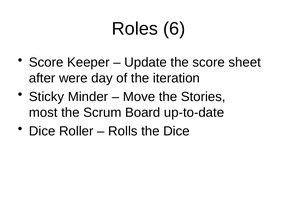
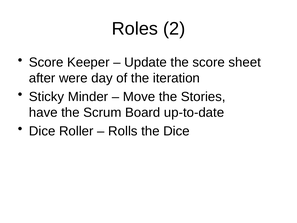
6: 6 -> 2
most: most -> have
